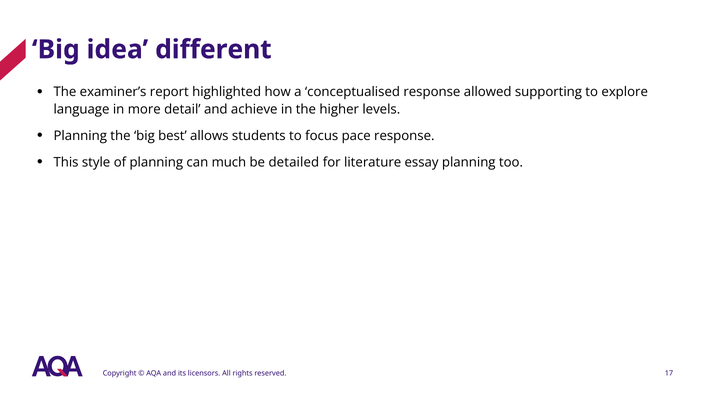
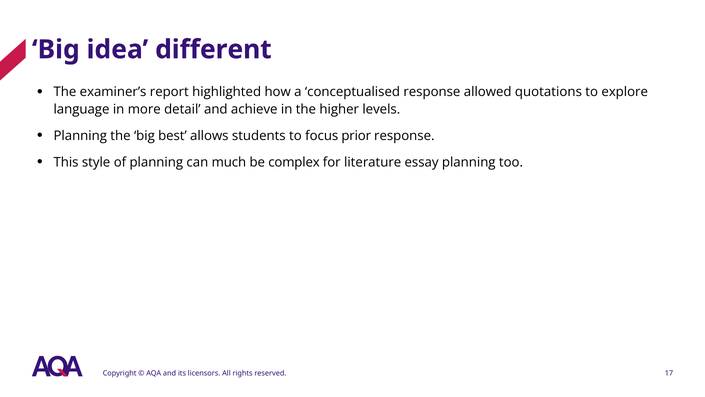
supporting: supporting -> quotations
pace: pace -> prior
detailed: detailed -> complex
